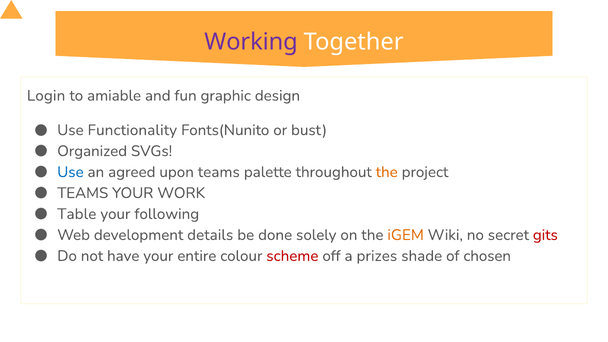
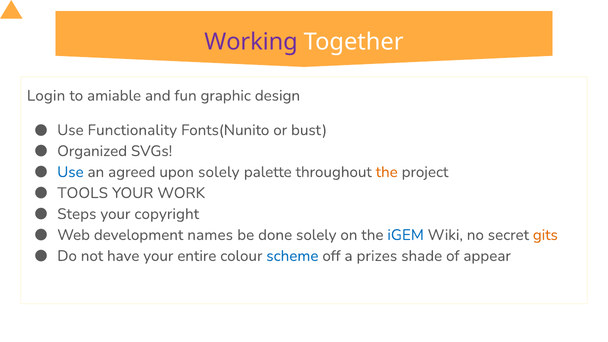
upon teams: teams -> solely
TEAMS at (83, 193): TEAMS -> TOOLS
Table: Table -> Steps
following: following -> copyright
details: details -> names
iGEM colour: orange -> blue
gits colour: red -> orange
scheme colour: red -> blue
chosen: chosen -> appear
